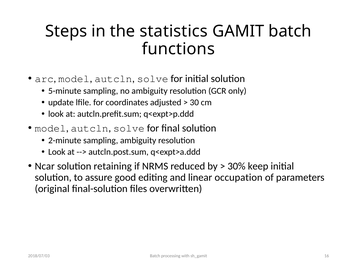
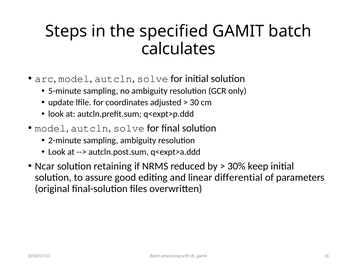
statistics: statistics -> specified
functions: functions -> calculates
occupation: occupation -> differential
